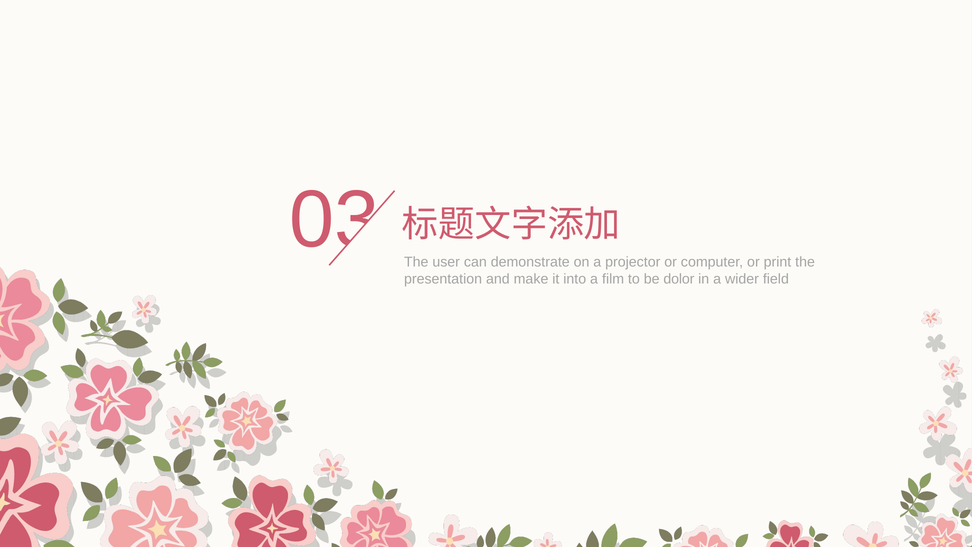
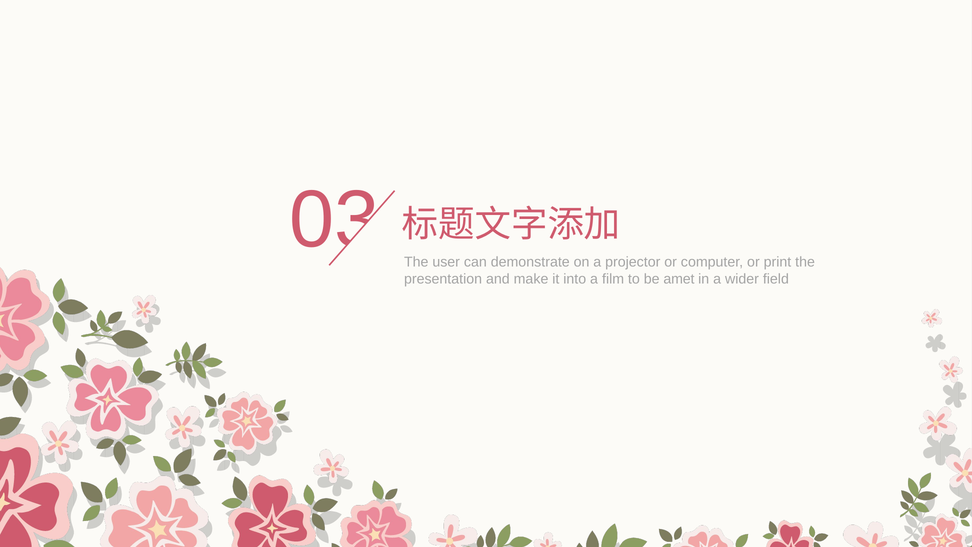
dolor: dolor -> amet
